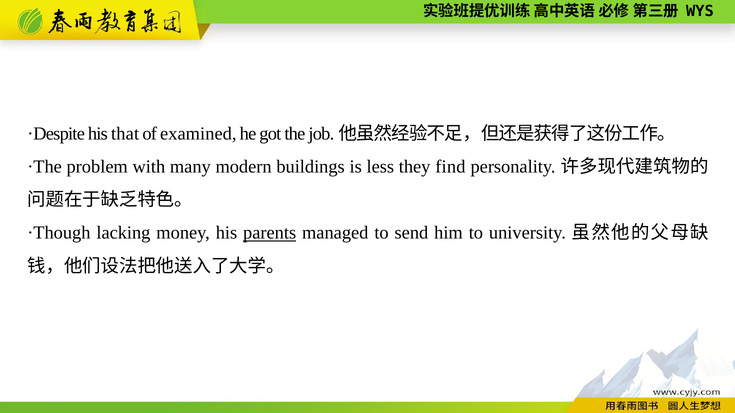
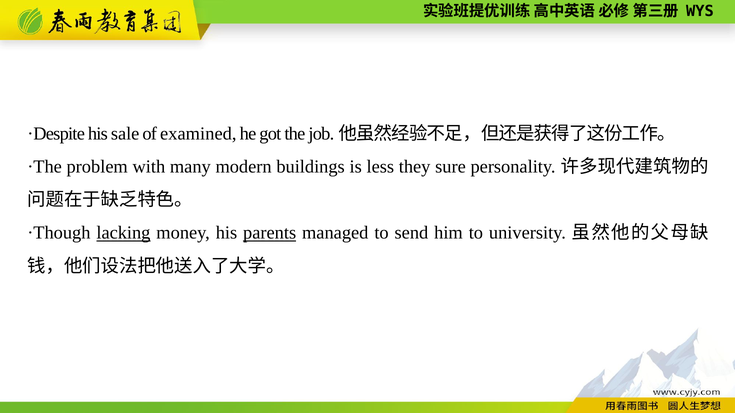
that: that -> sale
find: find -> sure
lacking underline: none -> present
